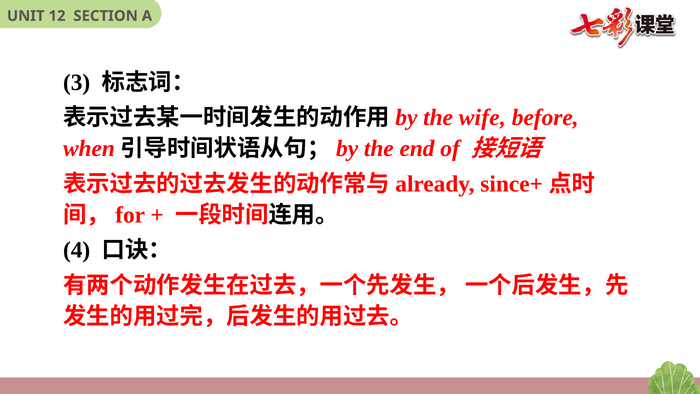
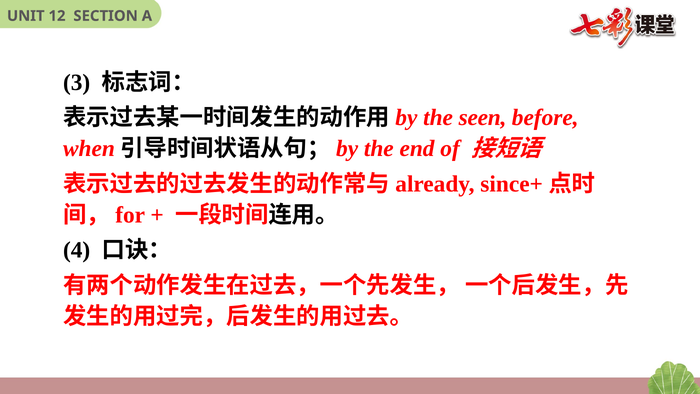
wife: wife -> seen
